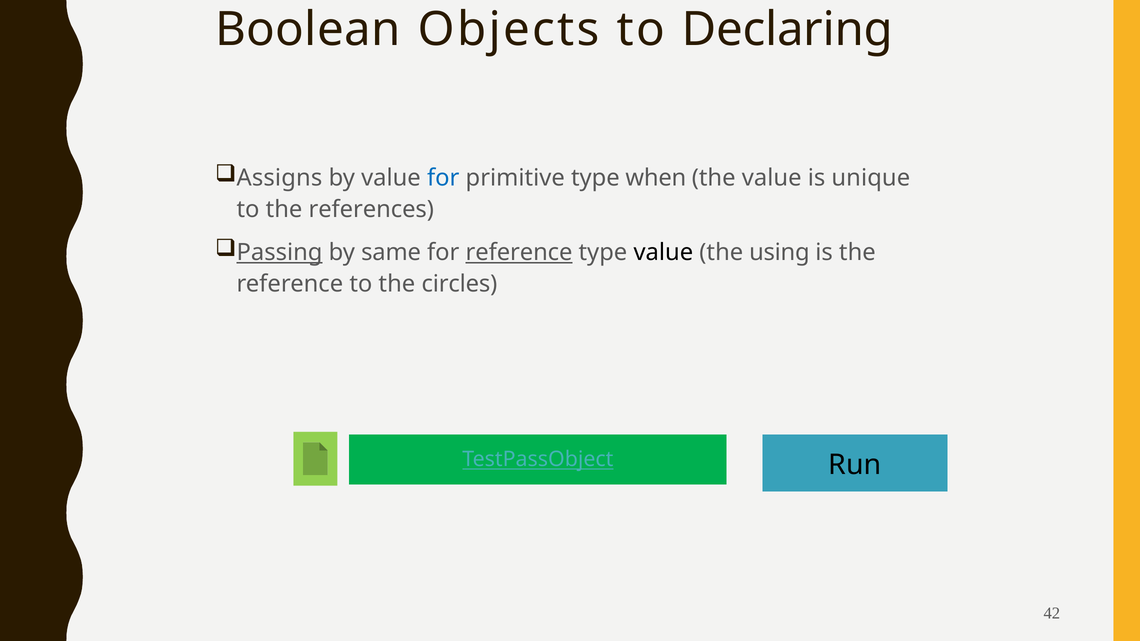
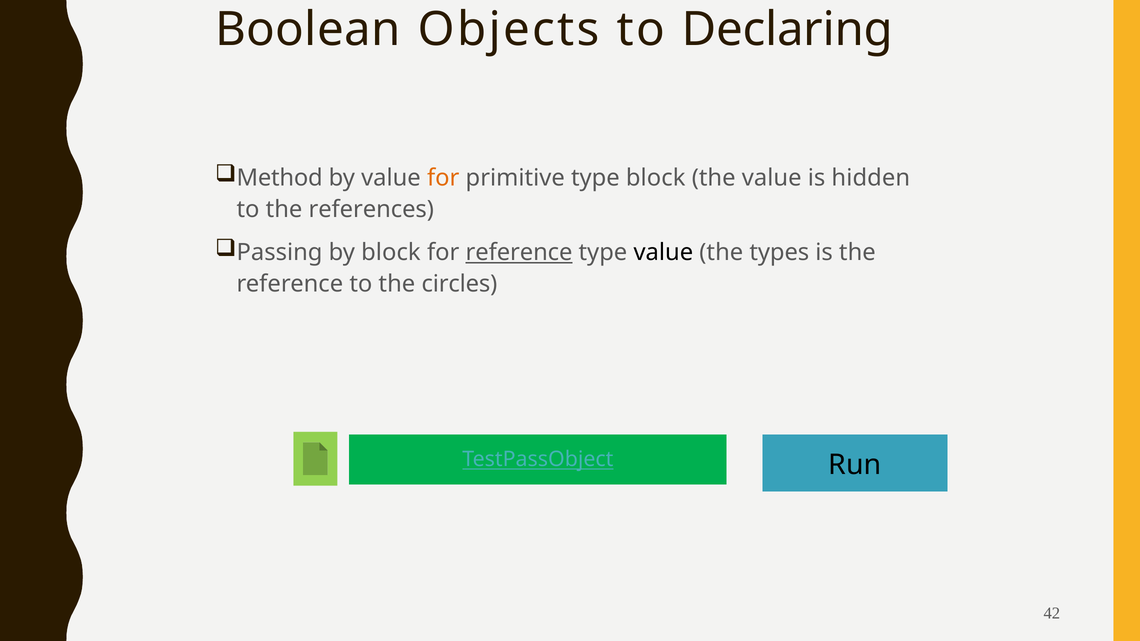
Assigns: Assigns -> Method
for at (443, 178) colour: blue -> orange
type when: when -> block
unique: unique -> hidden
Passing underline: present -> none
by same: same -> block
using: using -> types
